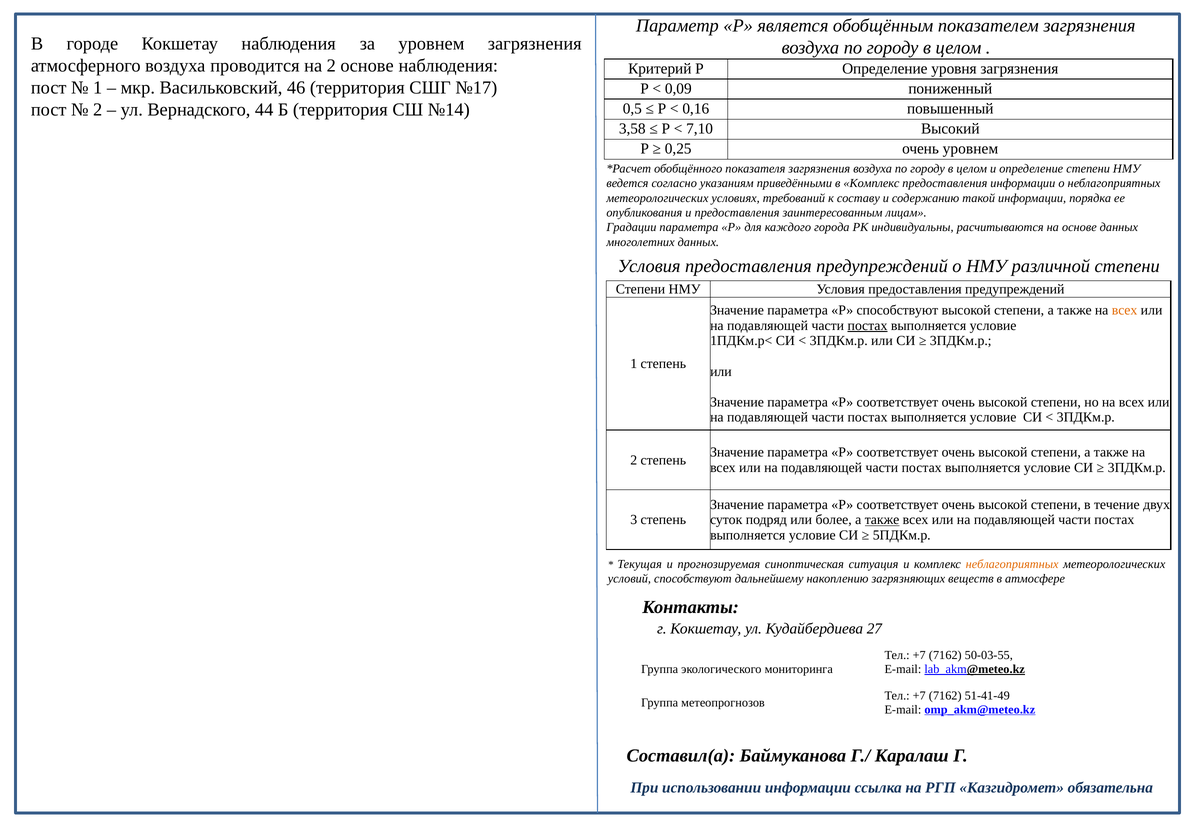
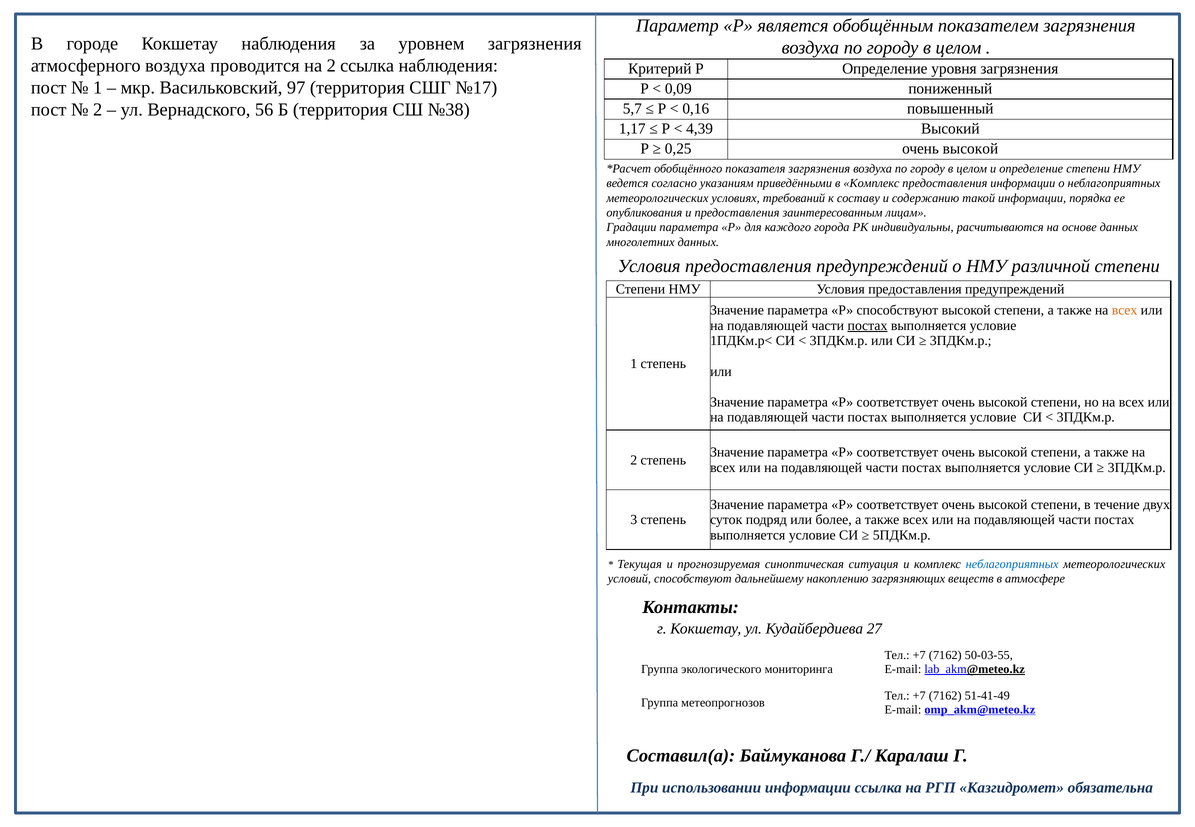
2 основе: основе -> ссылка
46: 46 -> 97
44: 44 -> 56
№14: №14 -> №38
0,5: 0,5 -> 5,7
3,58: 3,58 -> 1,17
7,10: 7,10 -> 4,39
0,25 очень уровнем: уровнем -> высокой
также at (882, 520) underline: present -> none
неблагоприятных at (1012, 564) colour: orange -> blue
